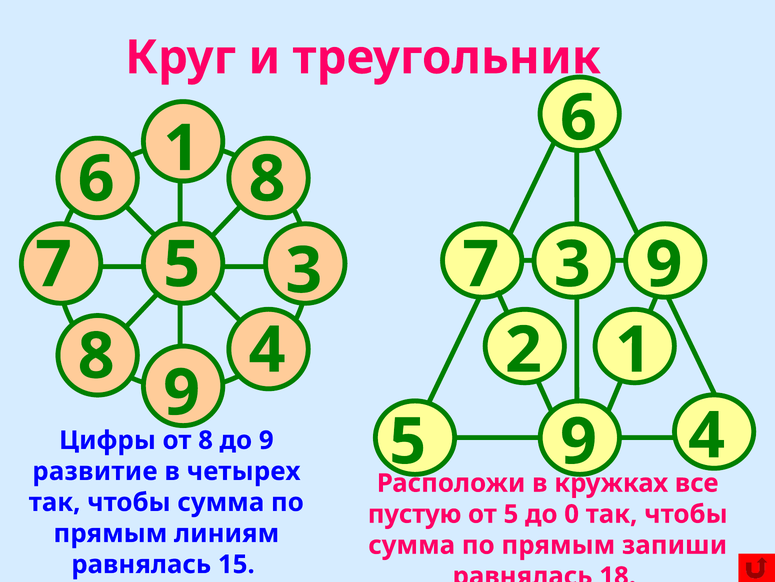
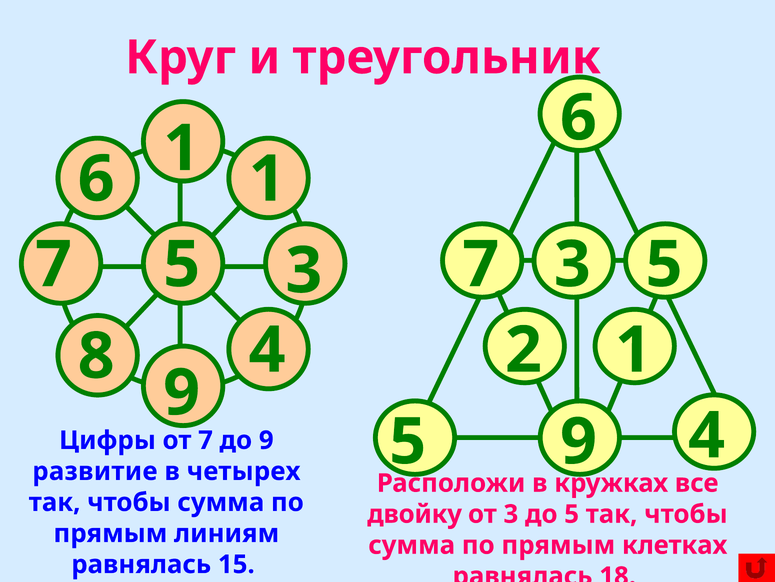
1 8: 8 -> 1
7 9: 9 -> 5
8 at (206, 440): 8 -> 7
пустую: пустую -> двойку
от 5: 5 -> 3
до 0: 0 -> 5
запиши: запиши -> клетках
